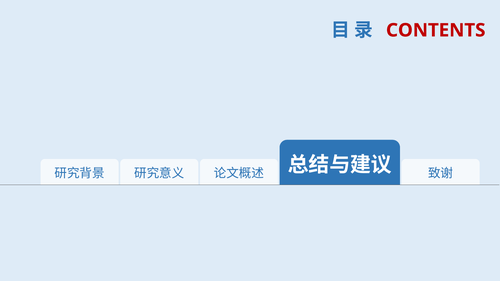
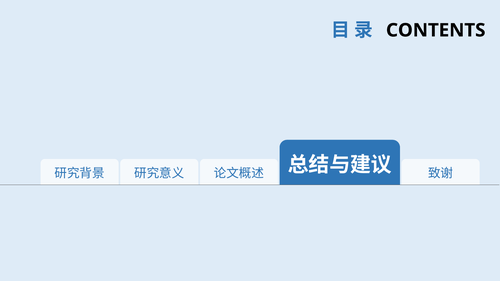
CONTENTS colour: red -> black
